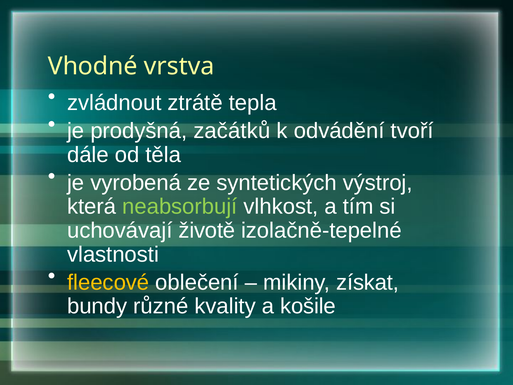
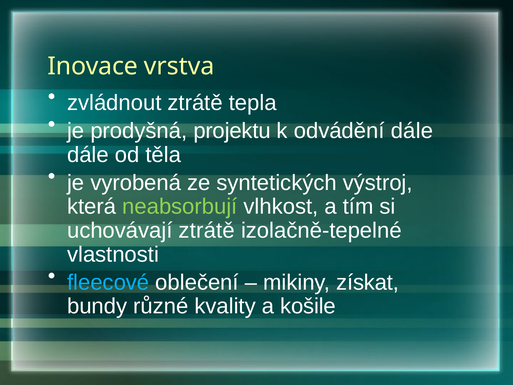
Vhodné: Vhodné -> Inovace
začátků: začátků -> projektu
odvádění tvoří: tvoří -> dále
uchovávají životě: životě -> ztrátě
fleecové colour: yellow -> light blue
